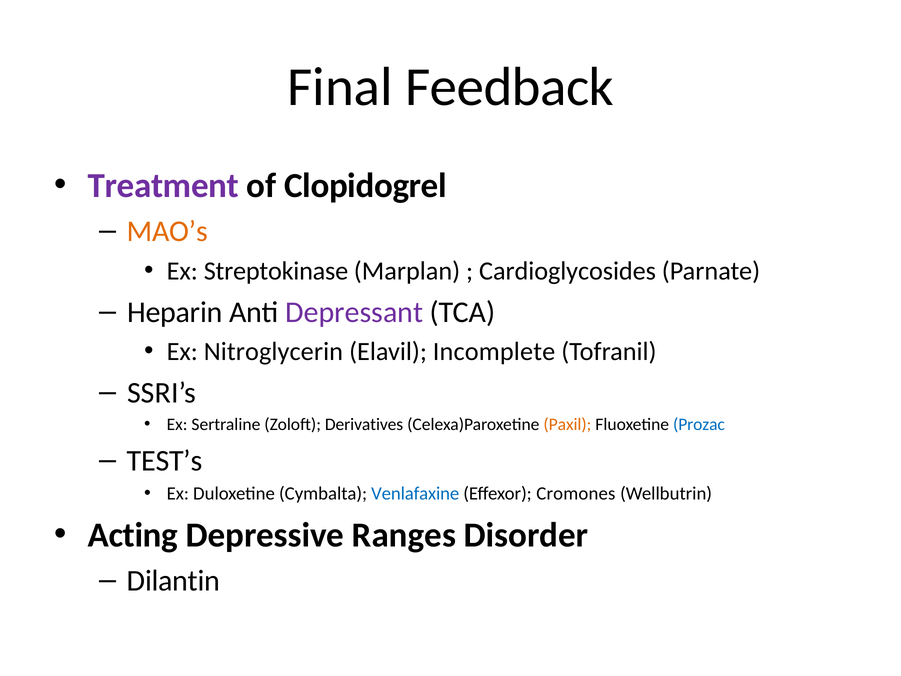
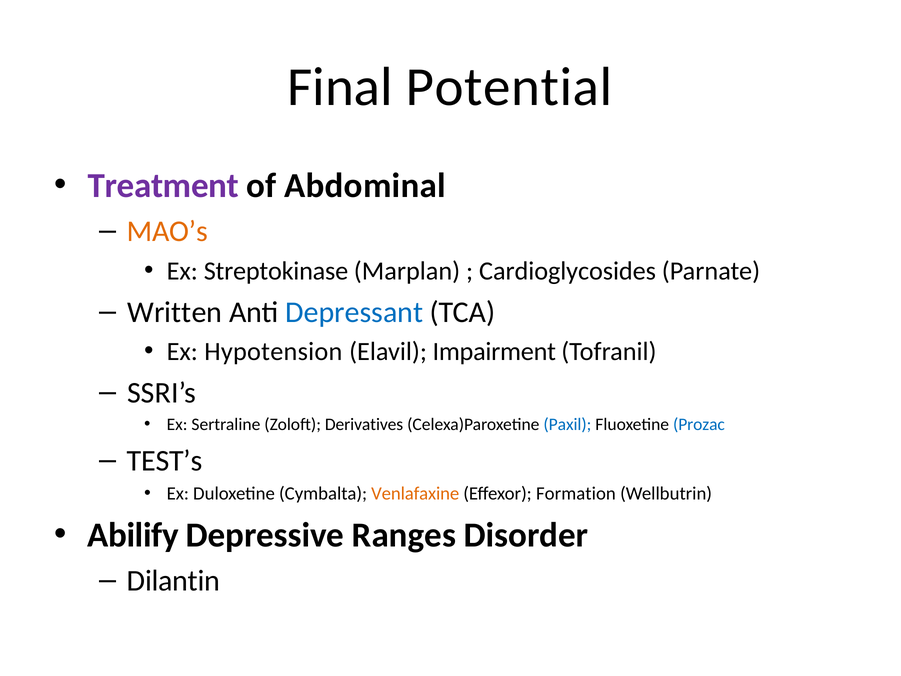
Feedback: Feedback -> Potential
Clopidogrel: Clopidogrel -> Abdominal
Heparin: Heparin -> Written
Depressant colour: purple -> blue
Nitroglycerin: Nitroglycerin -> Hypotension
Incomplete: Incomplete -> Impairment
Paxil colour: orange -> blue
Venlafaxine colour: blue -> orange
Cromones: Cromones -> Formation
Acting: Acting -> Abilify
